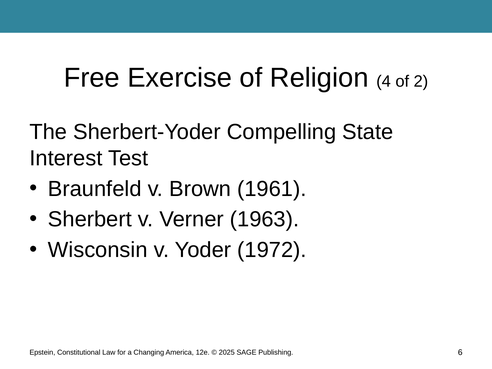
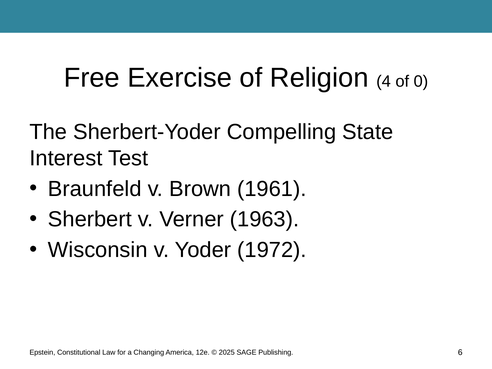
2: 2 -> 0
